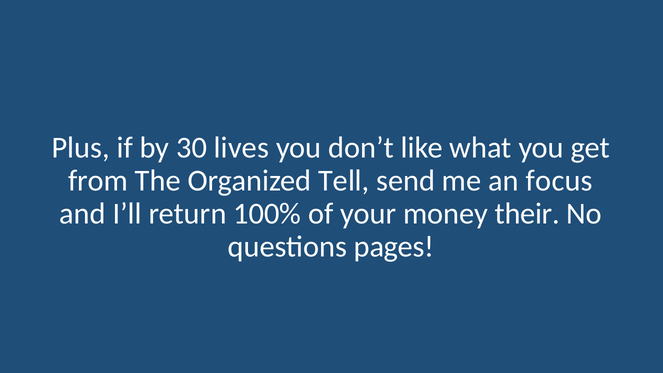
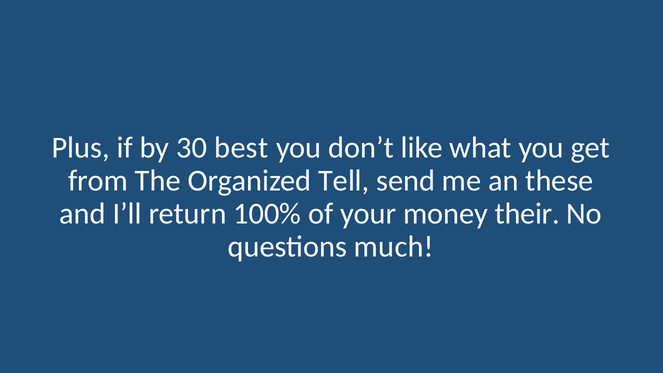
lives: lives -> best
focus: focus -> these
pages: pages -> much
